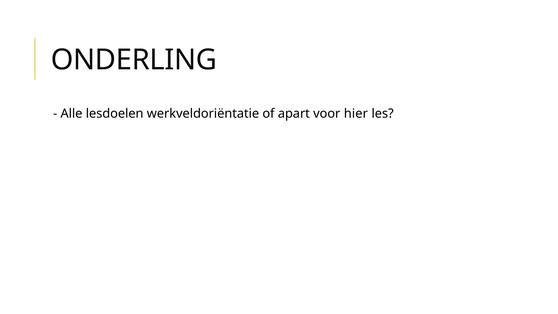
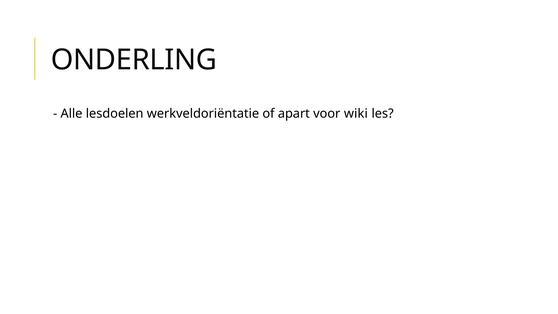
hier: hier -> wiki
